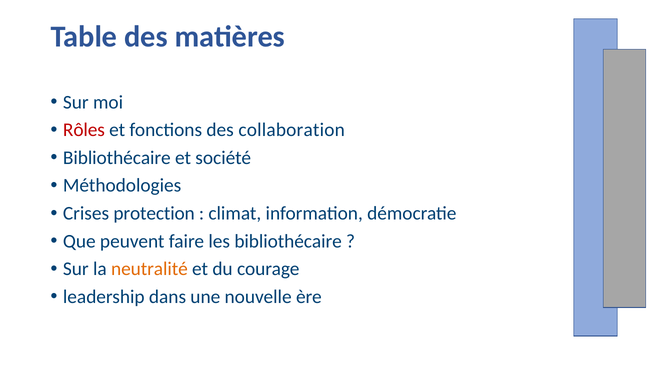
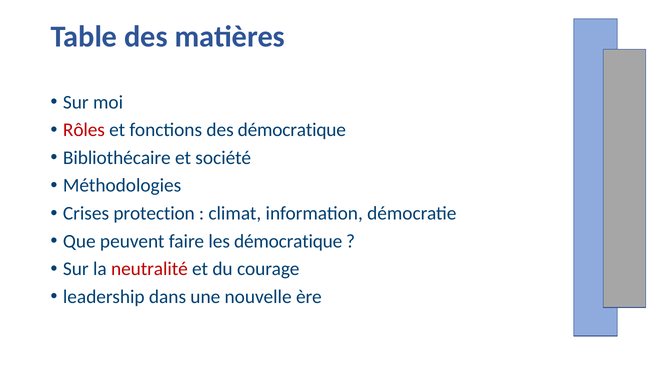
des collaboration: collaboration -> démocratique
les bibliothécaire: bibliothécaire -> démocratique
neutralité colour: orange -> red
